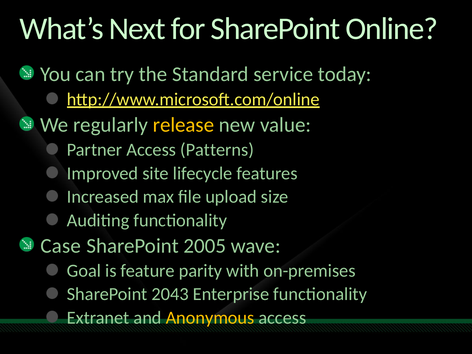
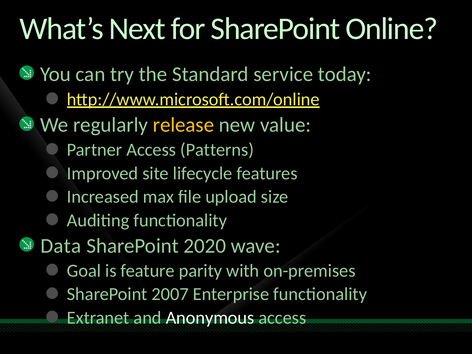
Case: Case -> Data
2005: 2005 -> 2020
2043: 2043 -> 2007
Anonymous colour: yellow -> white
